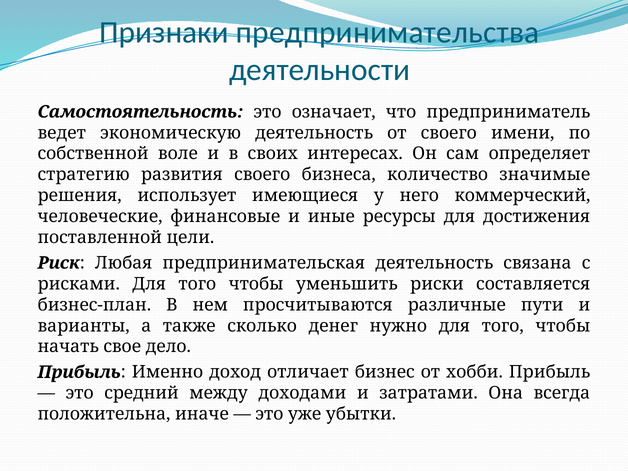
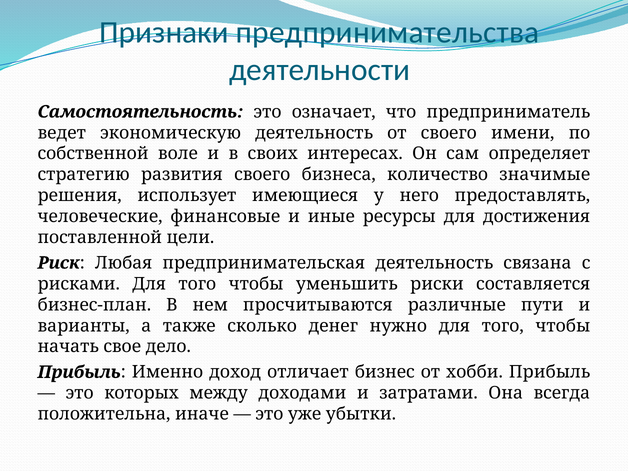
коммерческий: коммерческий -> предоставлять
средний: средний -> которых
